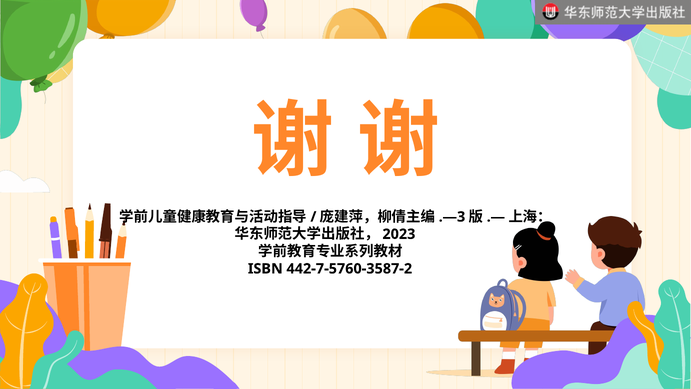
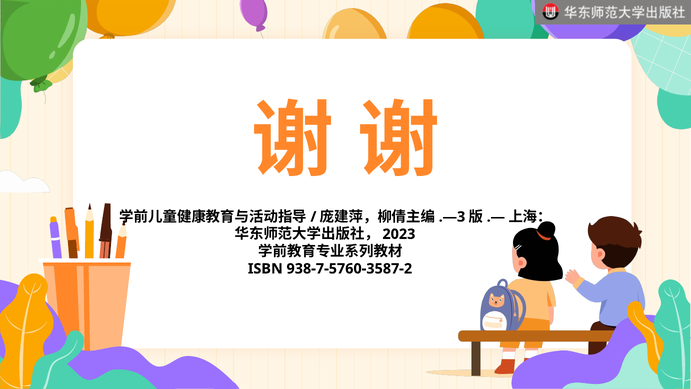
442-7-5760-3587-2: 442-7-5760-3587-2 -> 938-7-5760-3587-2
